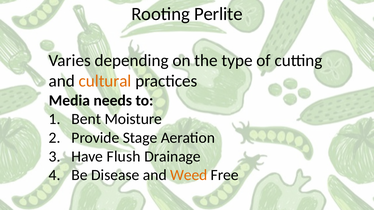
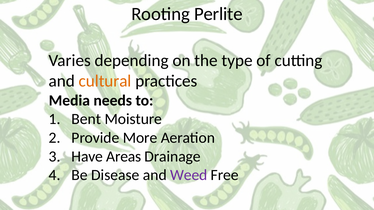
Stage: Stage -> More
Flush: Flush -> Areas
Weed colour: orange -> purple
